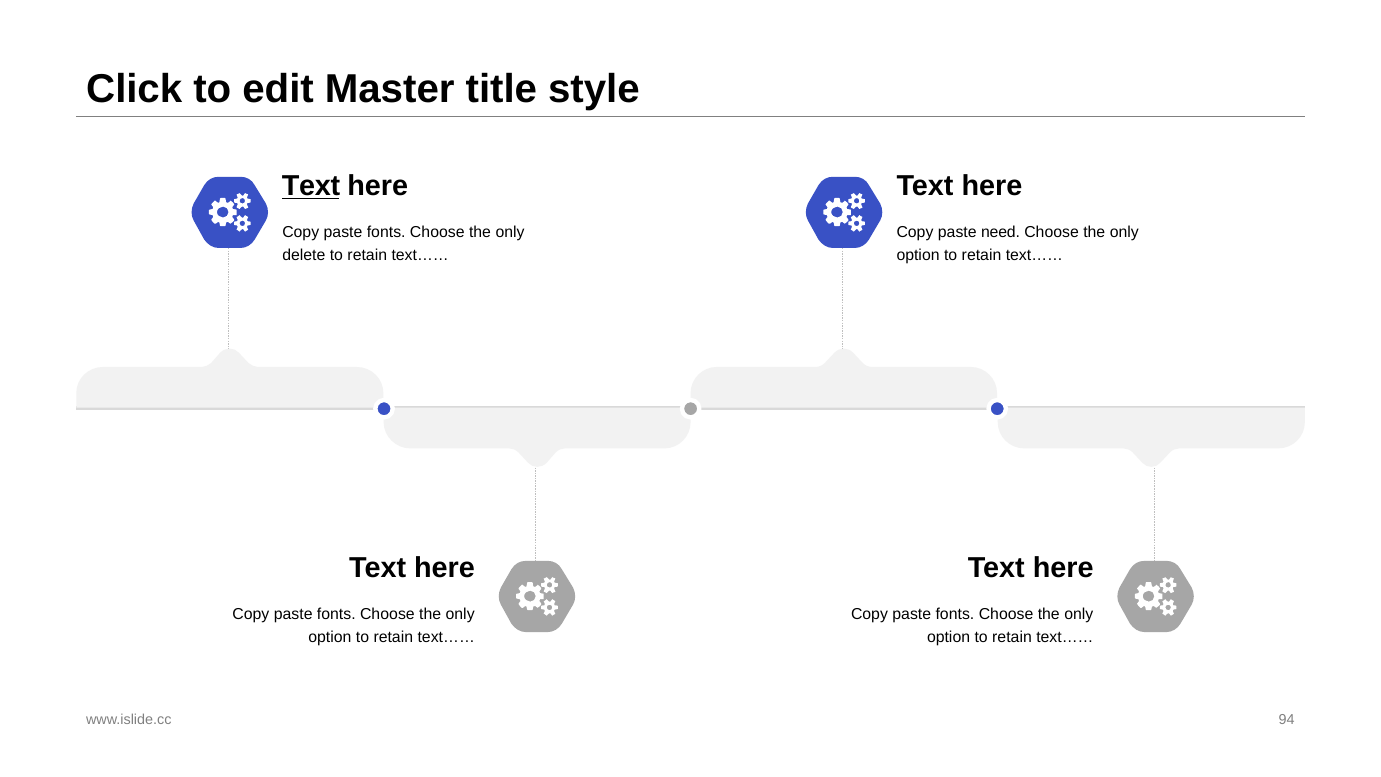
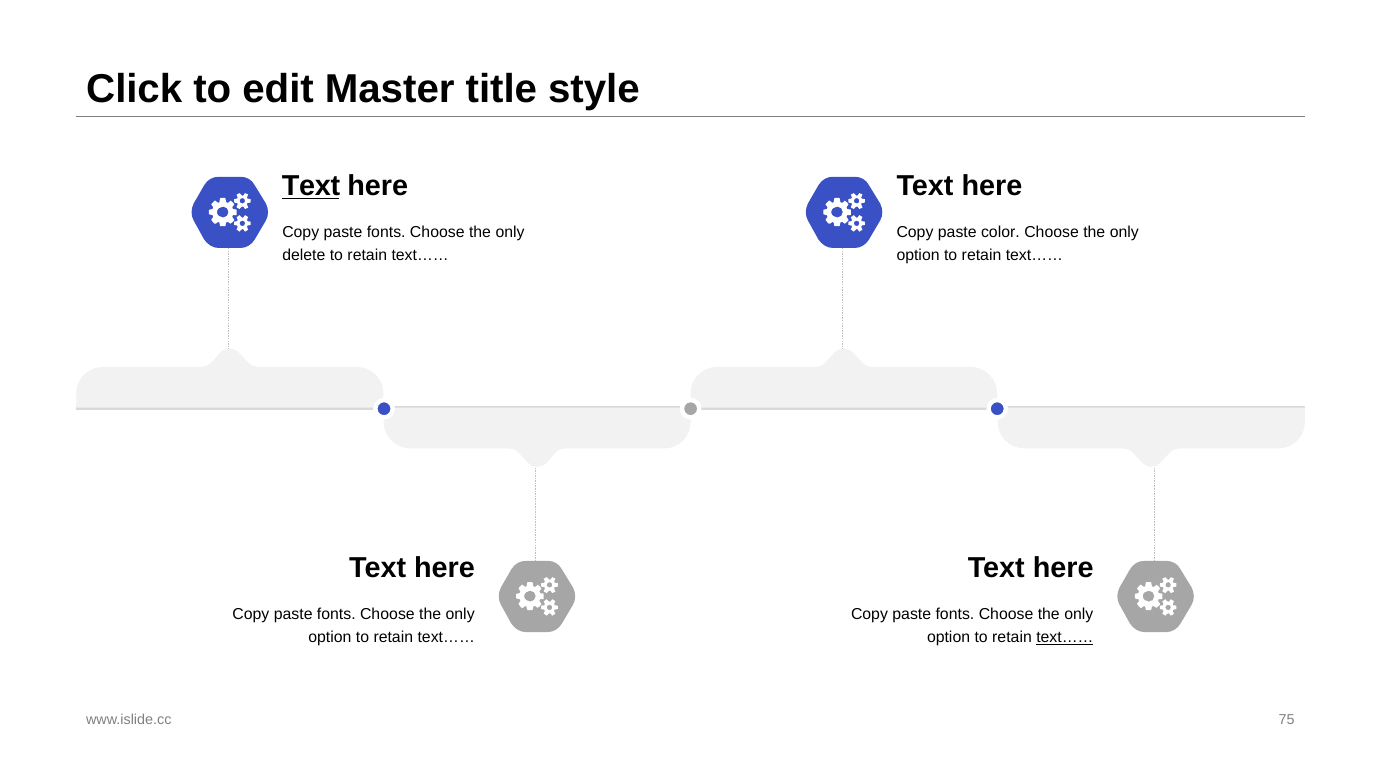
need: need -> color
text…… at (1065, 637) underline: none -> present
94: 94 -> 75
